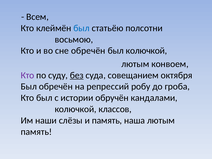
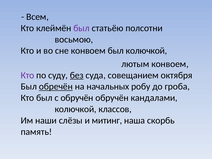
был at (82, 28) colour: blue -> purple
сне обречён: обречён -> конвоем
обречён at (56, 87) underline: none -> present
репрессий: репрессий -> начальных
с истории: истории -> обручён
и память: память -> митинг
наша лютым: лютым -> скорбь
